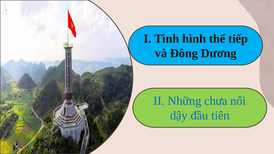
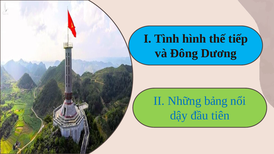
chưa: chưa -> bảng
